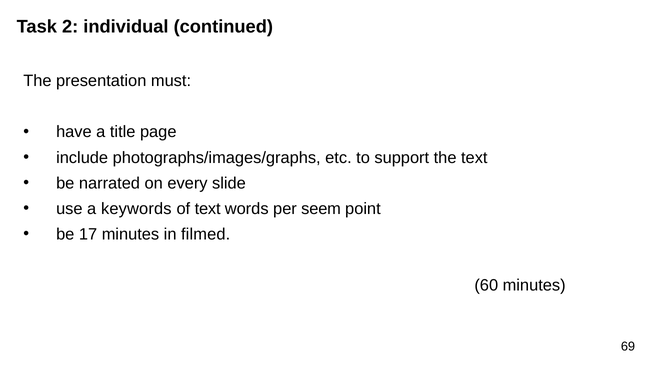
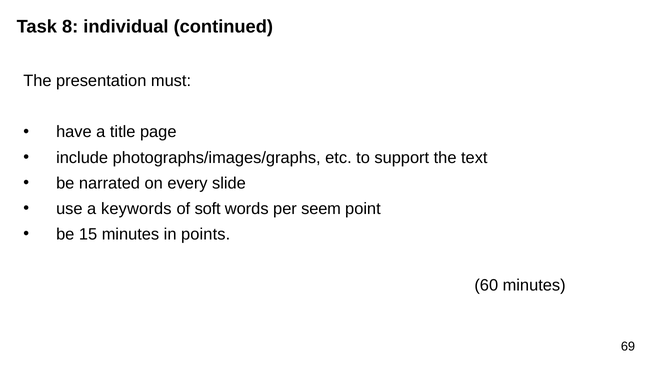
2: 2 -> 8
of text: text -> soft
17: 17 -> 15
filmed: filmed -> points
